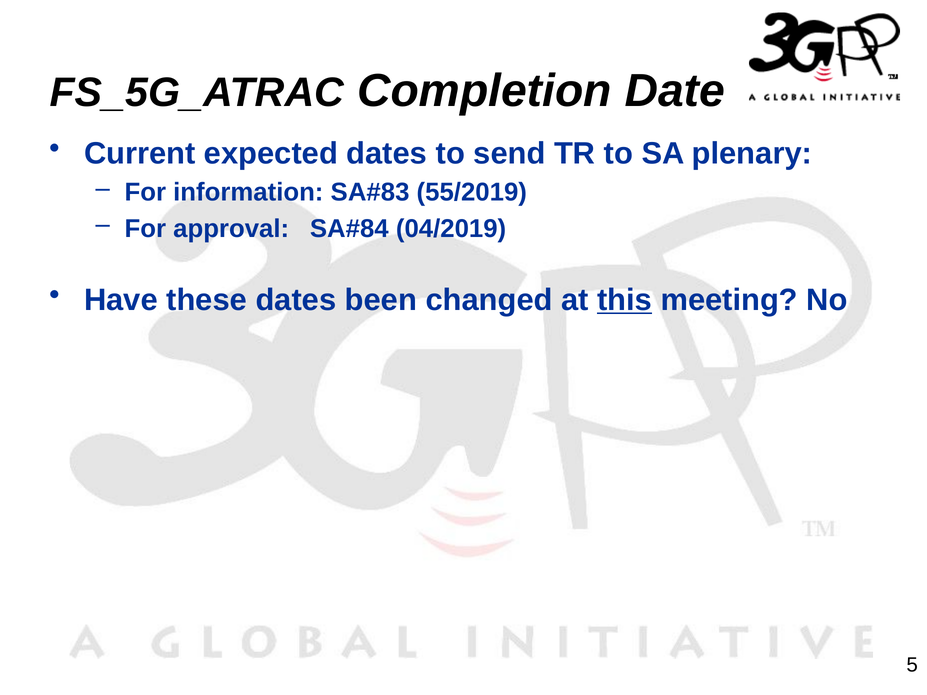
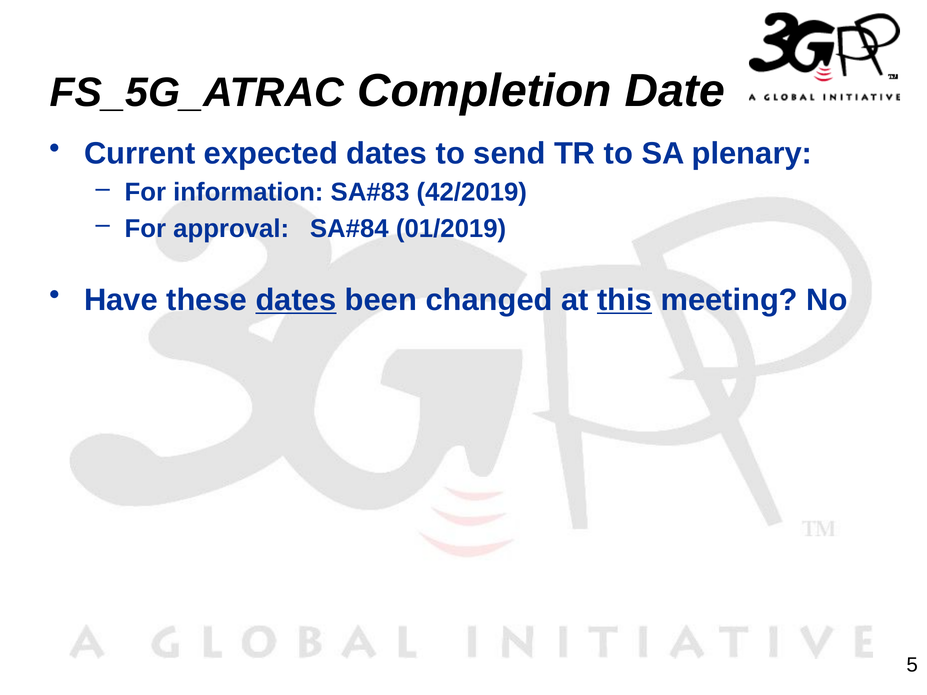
55/2019: 55/2019 -> 42/2019
04/2019: 04/2019 -> 01/2019
dates at (296, 300) underline: none -> present
